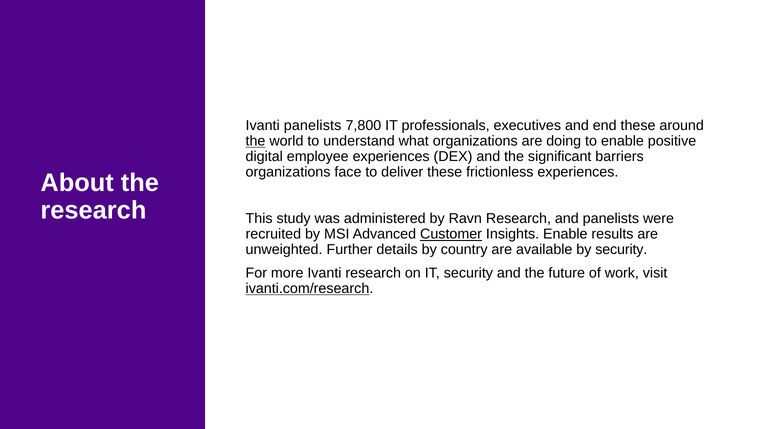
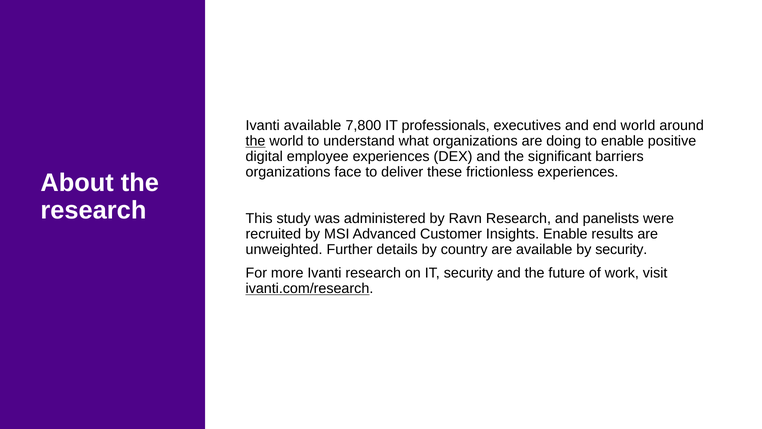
Ivanti panelists: panelists -> available
end these: these -> world
Customer underline: present -> none
